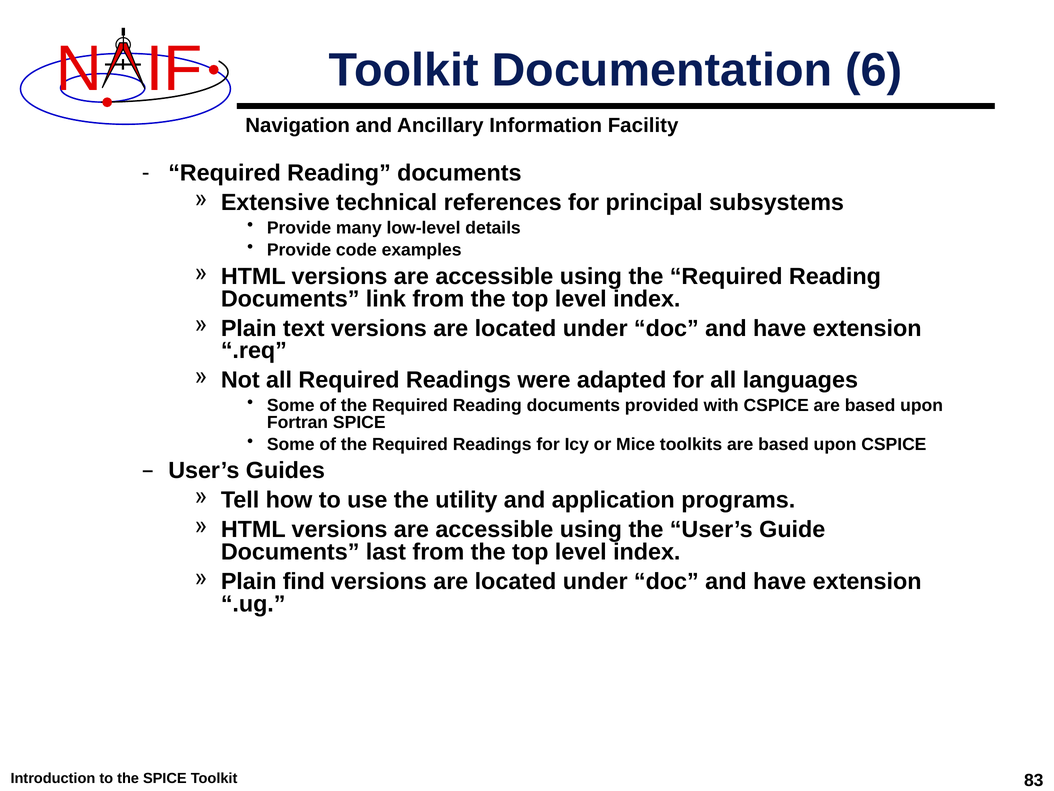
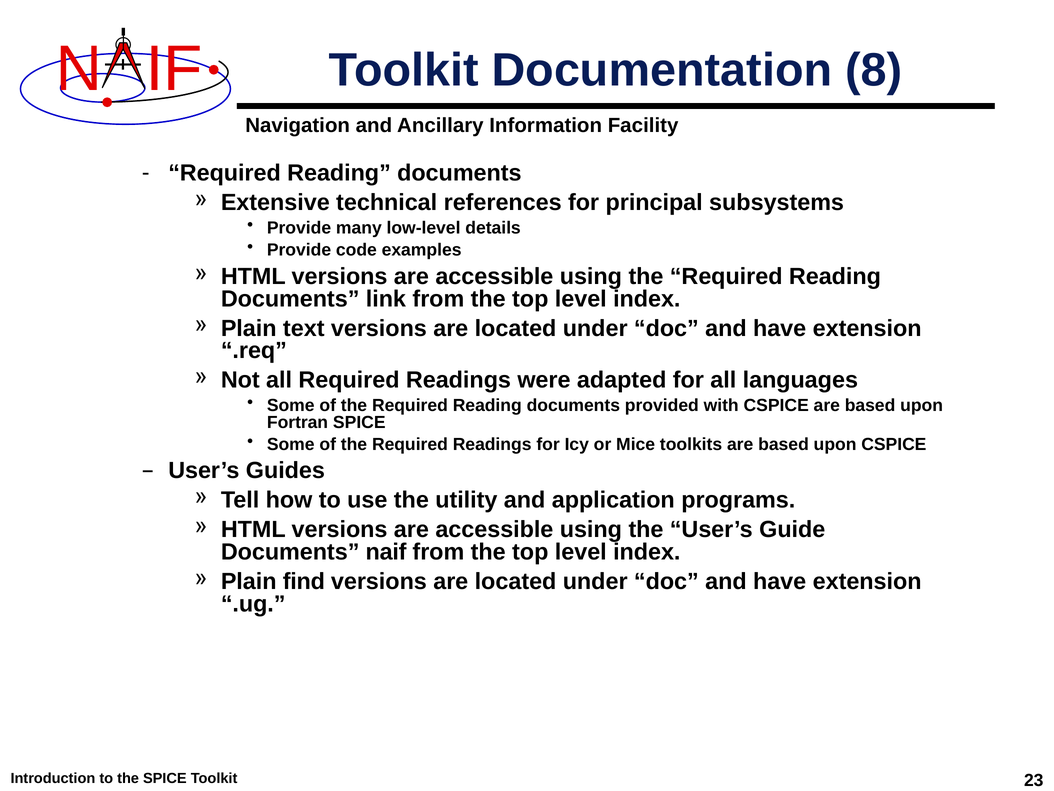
6: 6 -> 8
last: last -> naif
83: 83 -> 23
